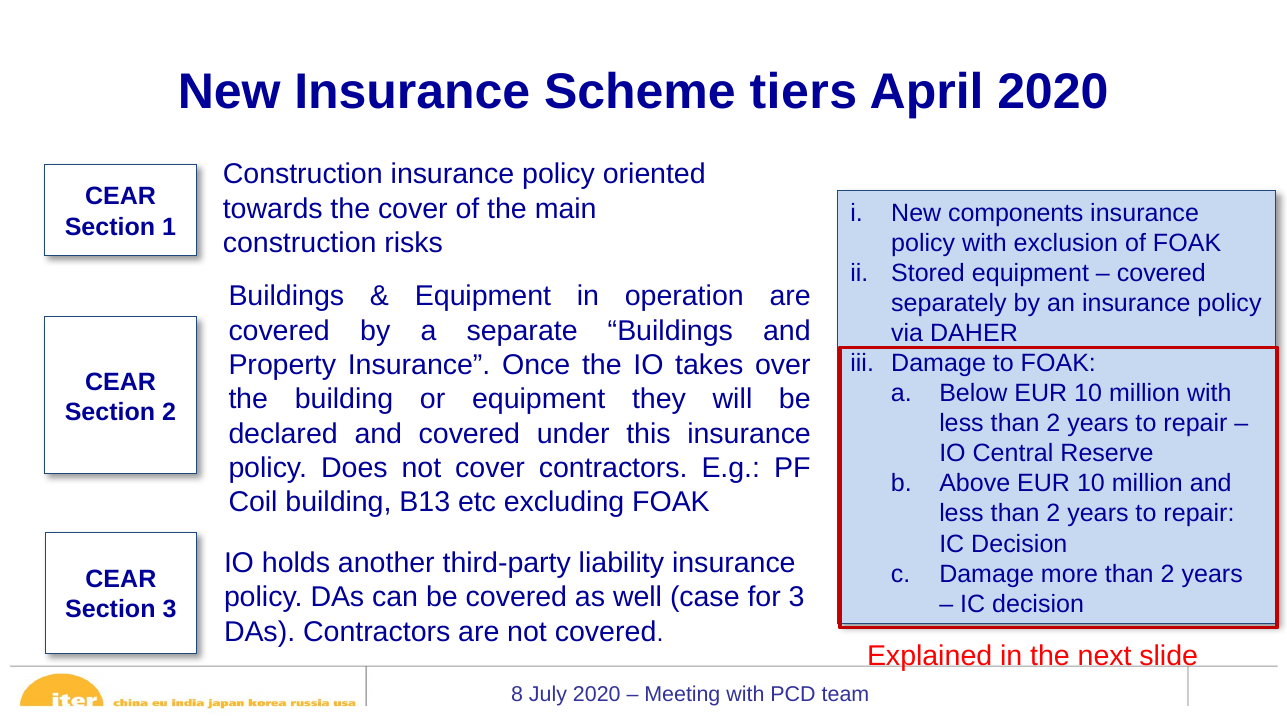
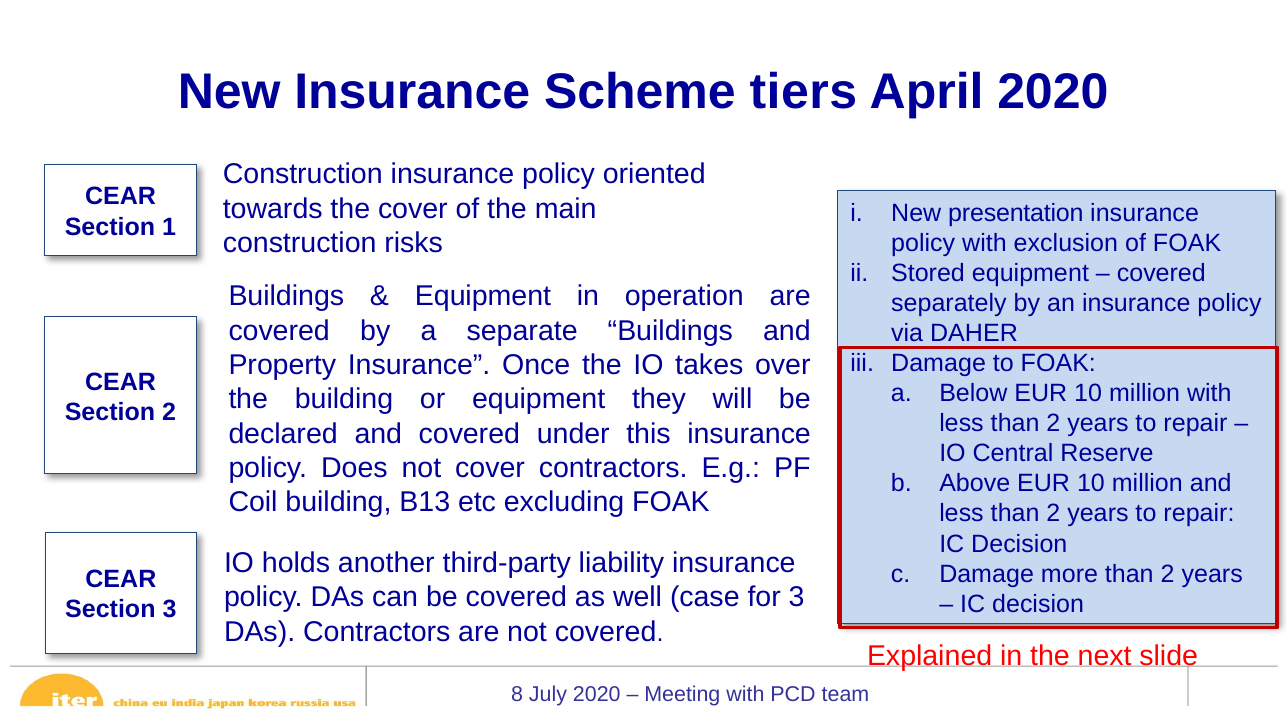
components: components -> presentation
